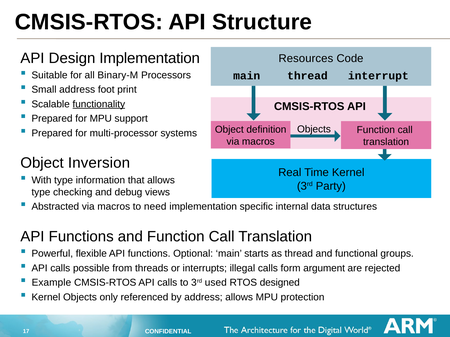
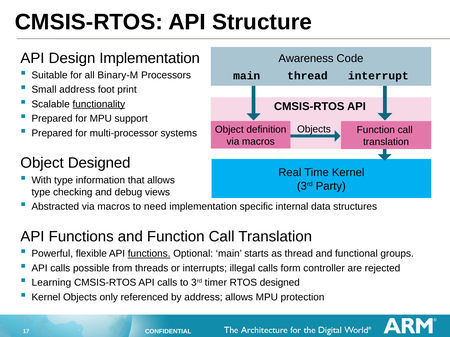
Resources: Resources -> Awareness
Object Inversion: Inversion -> Designed
functions at (149, 254) underline: none -> present
argument: argument -> controller
Example: Example -> Learning
used: used -> timer
